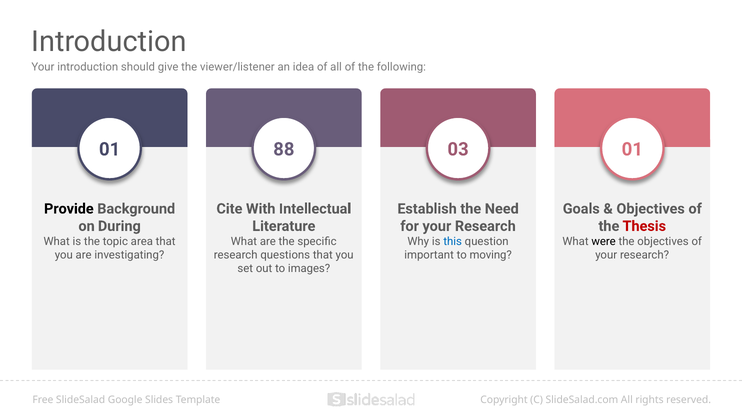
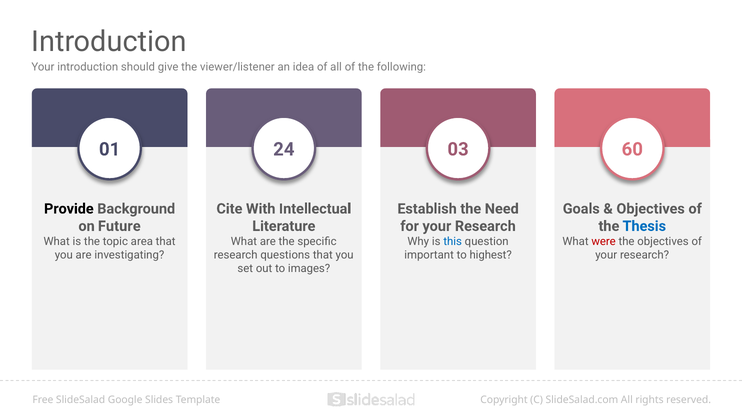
88: 88 -> 24
03 01: 01 -> 60
During: During -> Future
Thesis colour: red -> blue
were colour: black -> red
moving: moving -> highest
